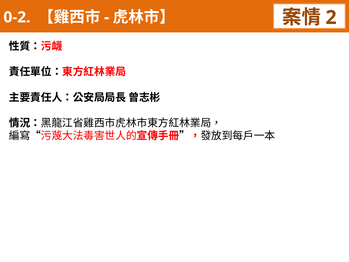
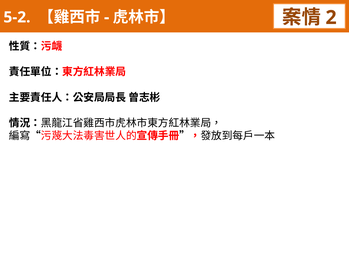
0-2: 0-2 -> 5-2
